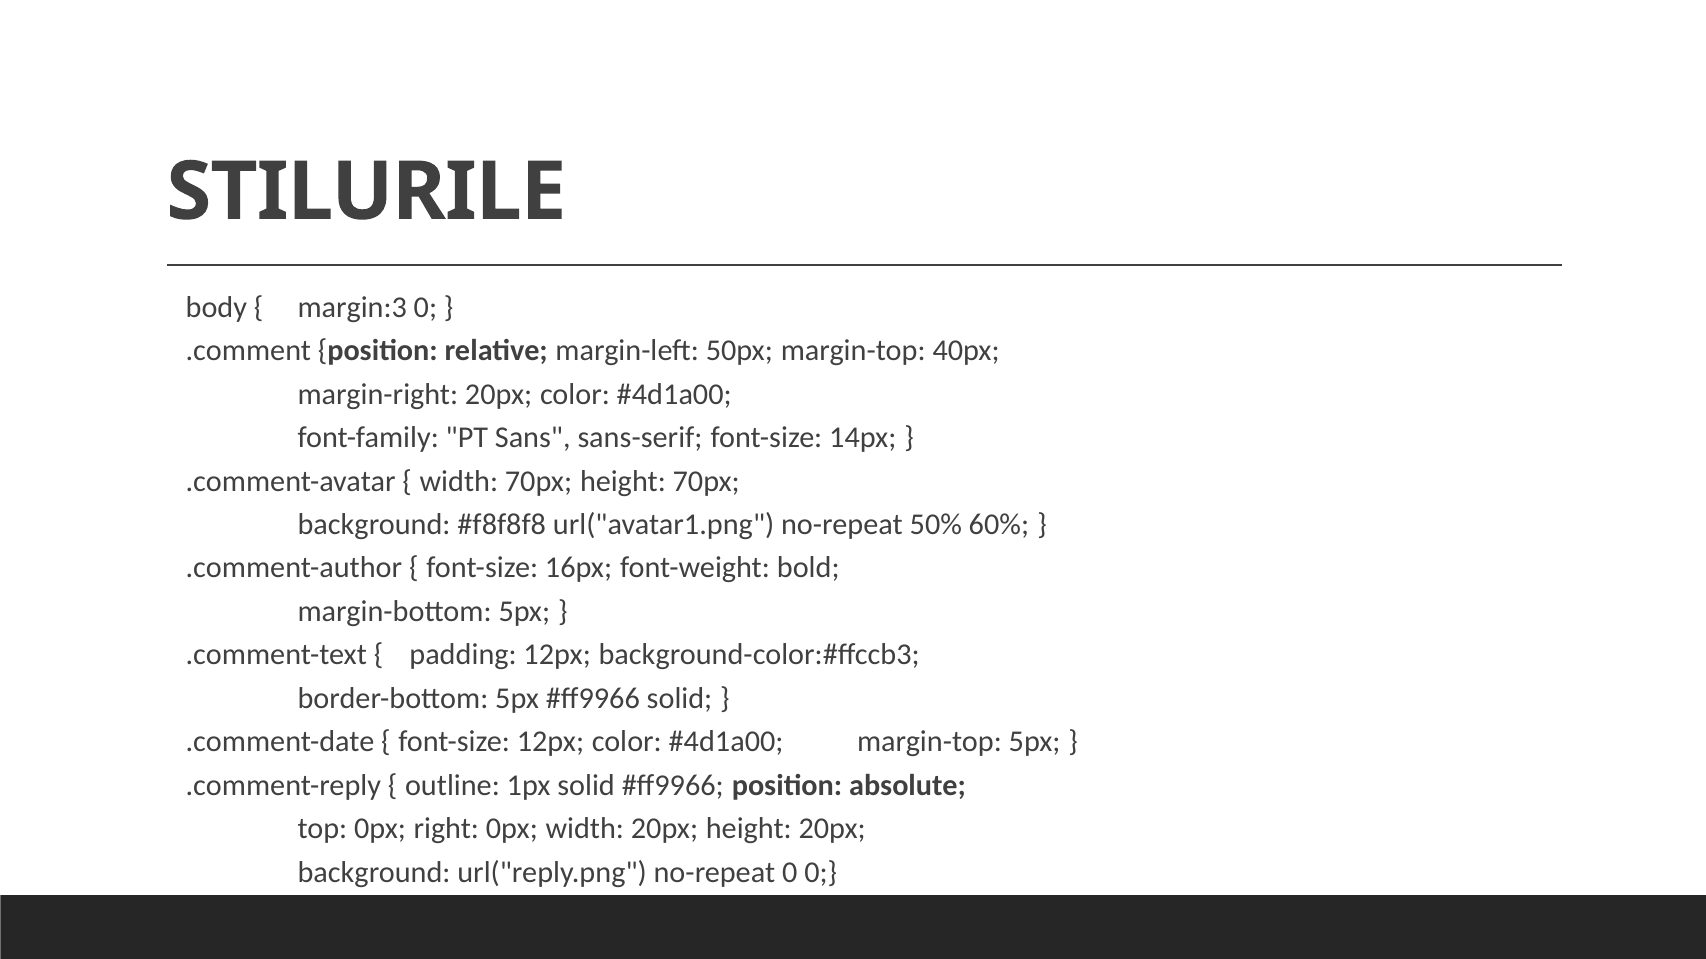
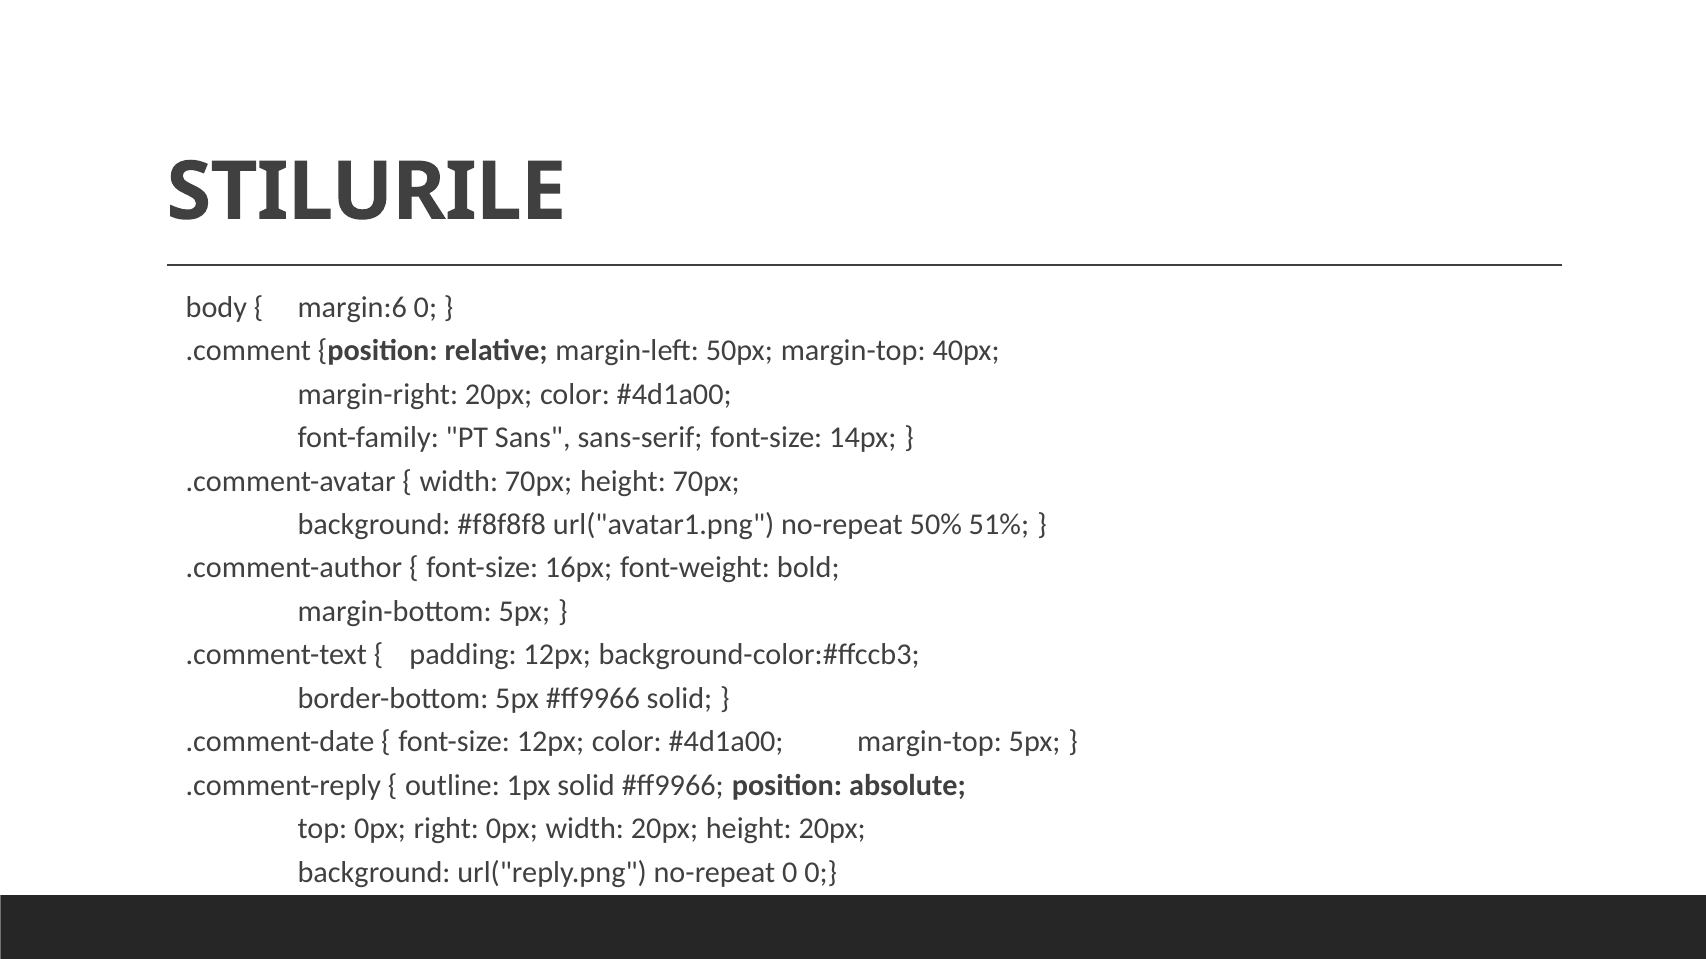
margin:3: margin:3 -> margin:6
60%: 60% -> 51%
